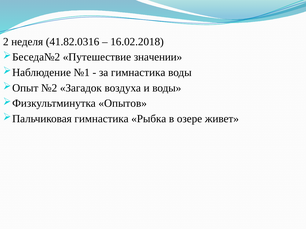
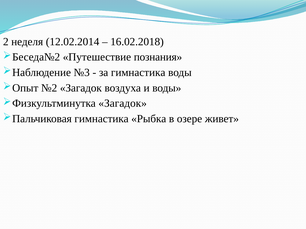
41.82.0316: 41.82.0316 -> 12.02.2014
значении: значении -> познания
№1: №1 -> №3
Опытов at (123, 104): Опытов -> Загадок
